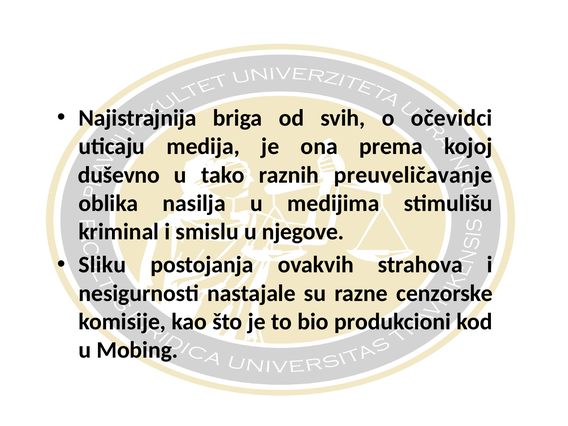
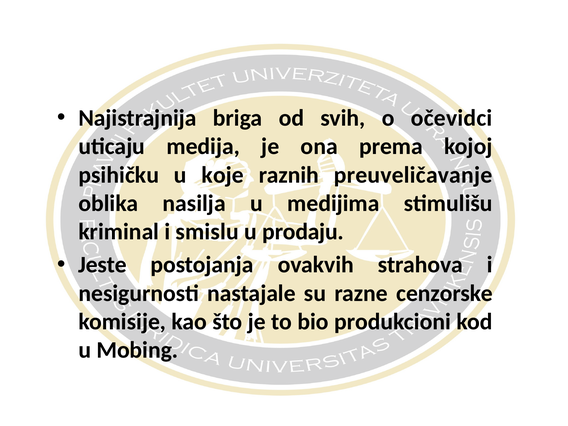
duševno: duševno -> psihičku
tako: tako -> koje
njegove: njegove -> prodaju
Sliku: Sliku -> Jeste
